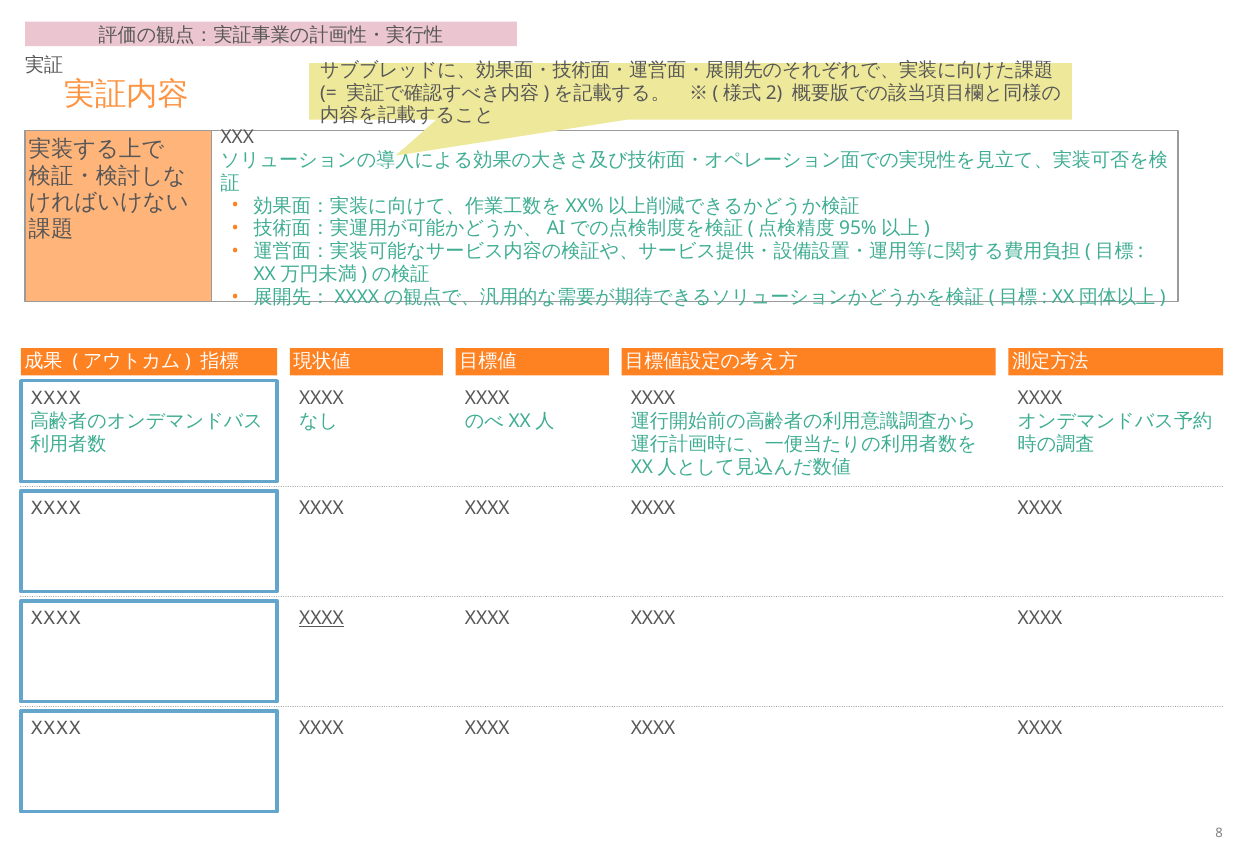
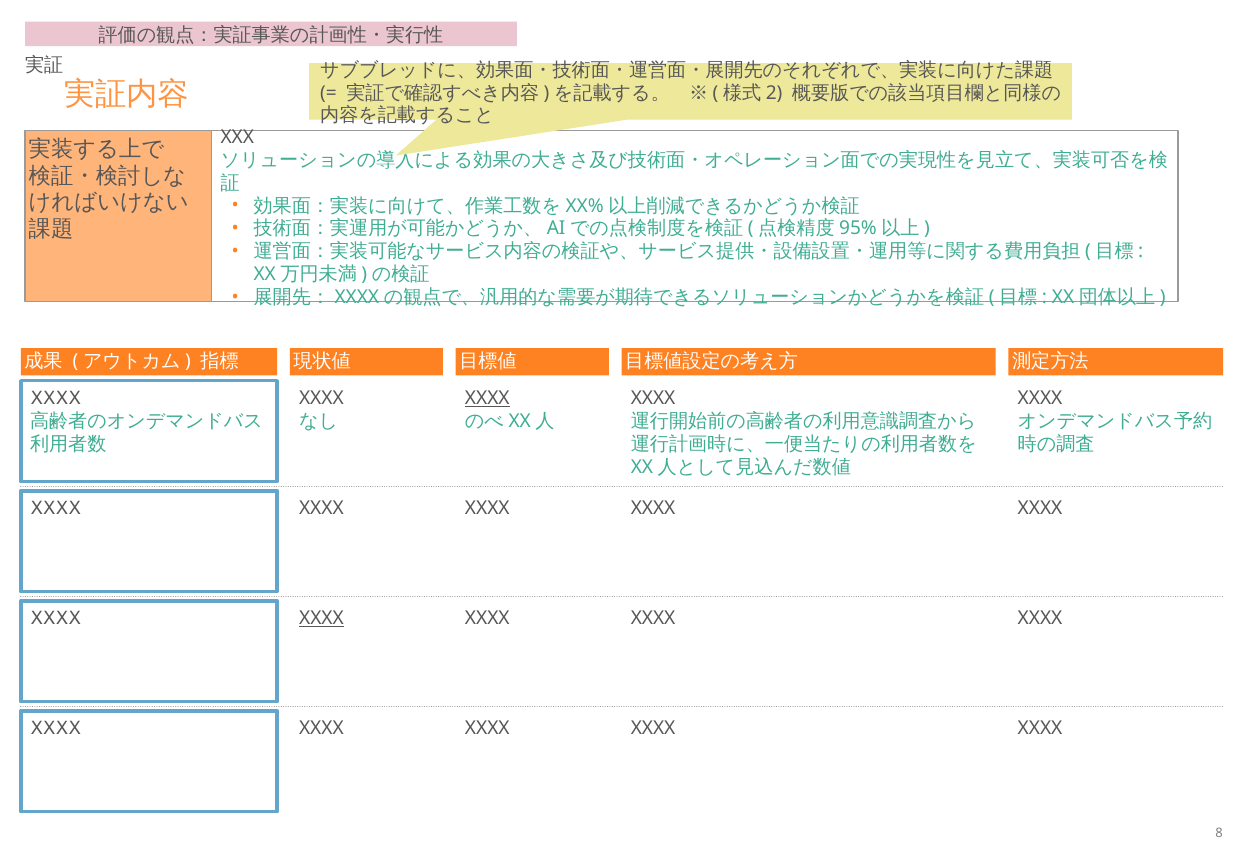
XXXX at (487, 398) underline: none -> present
